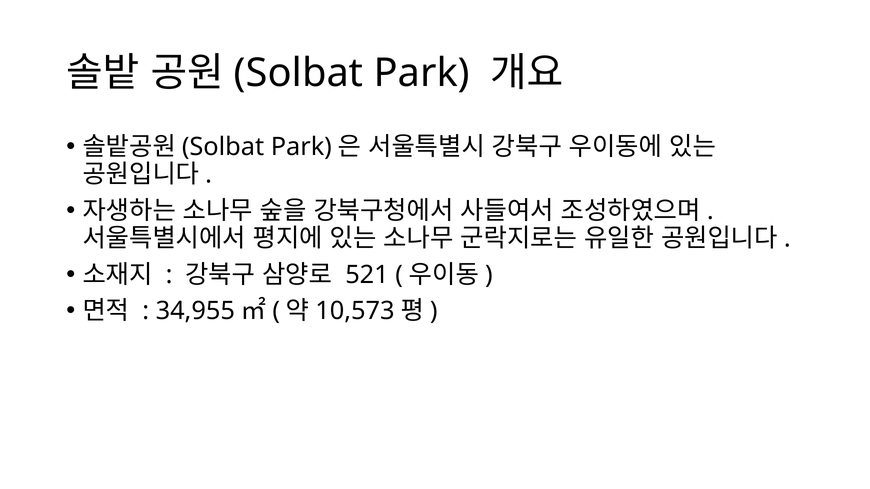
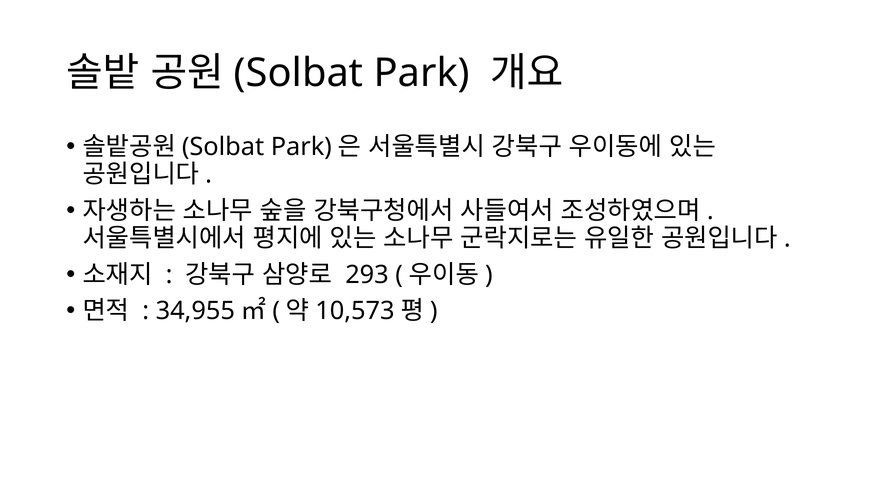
521: 521 -> 293
